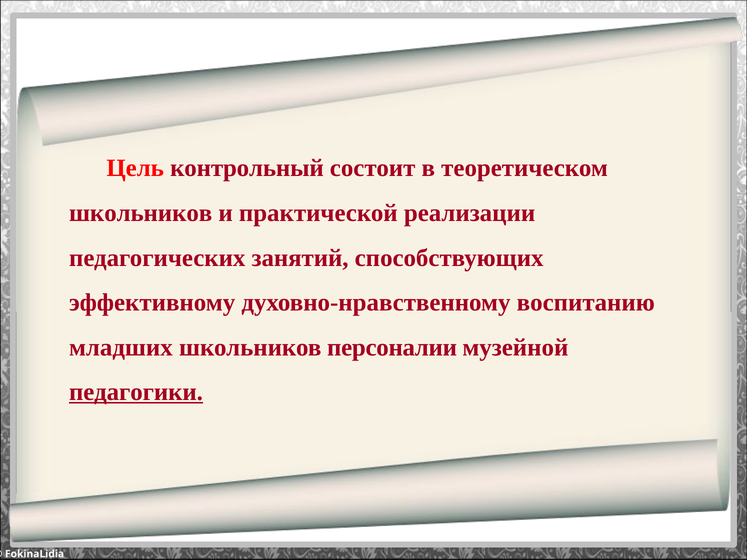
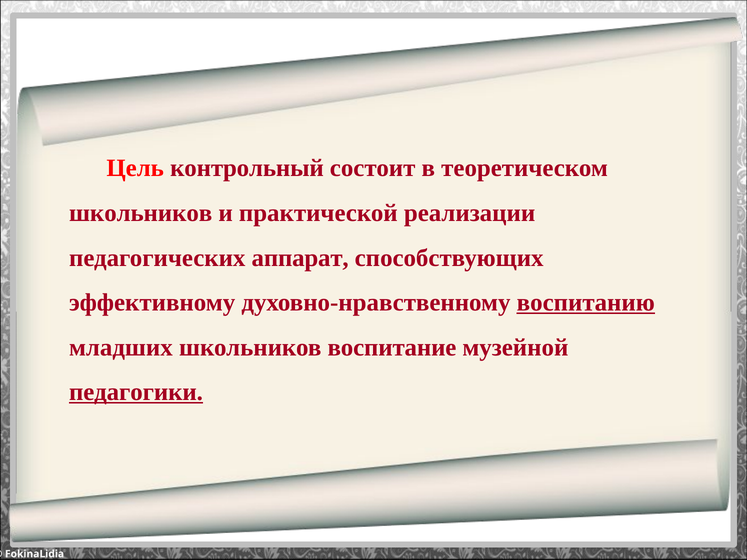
занятий: занятий -> аппарат
воспитанию underline: none -> present
персоналии: персоналии -> воспитание
